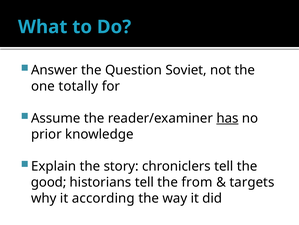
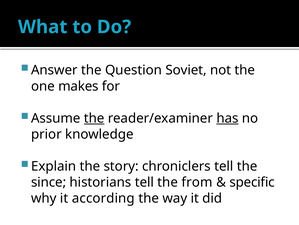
totally: totally -> makes
the at (94, 118) underline: none -> present
good: good -> since
targets: targets -> specific
